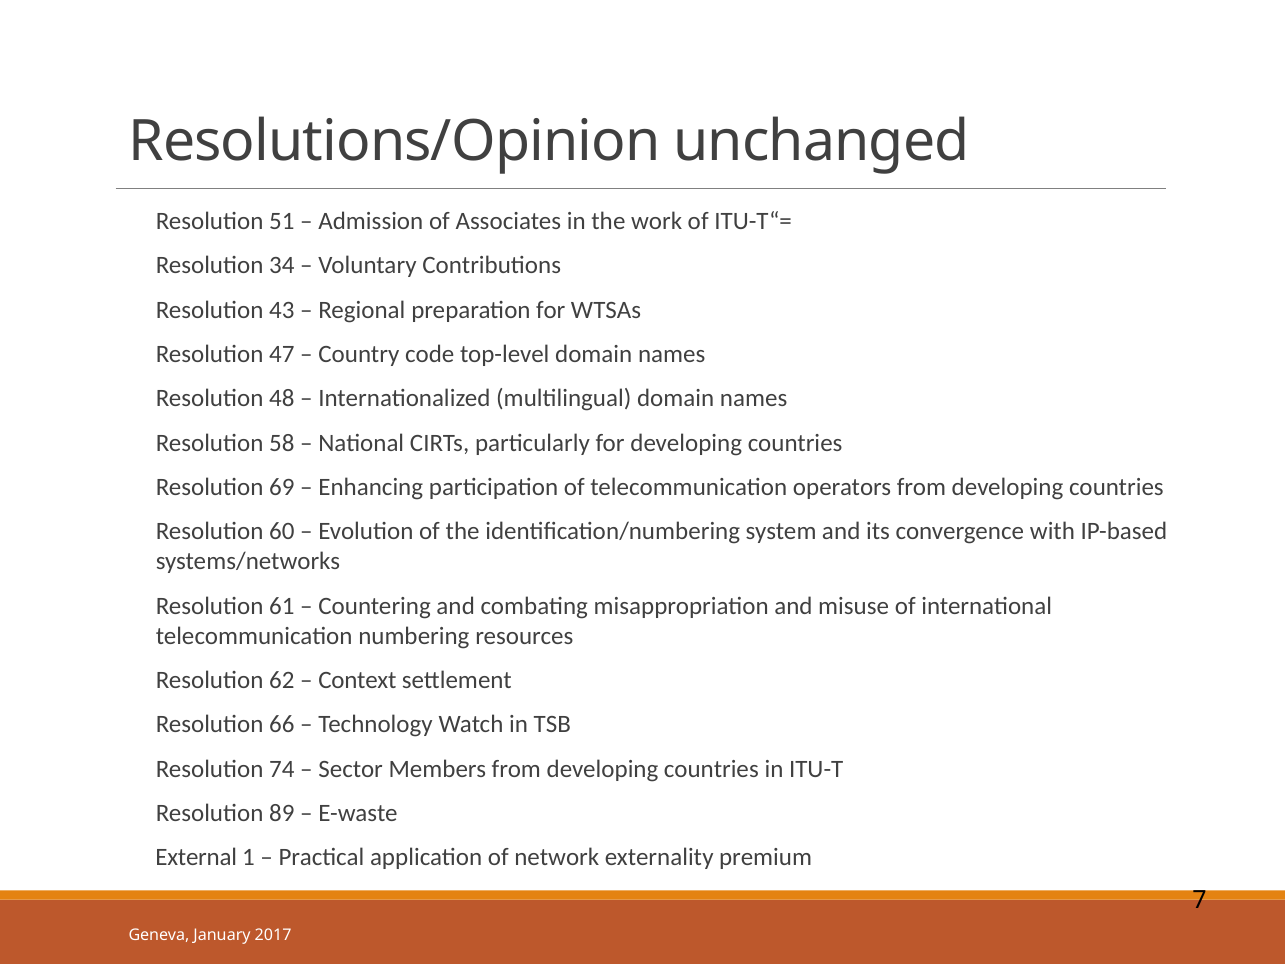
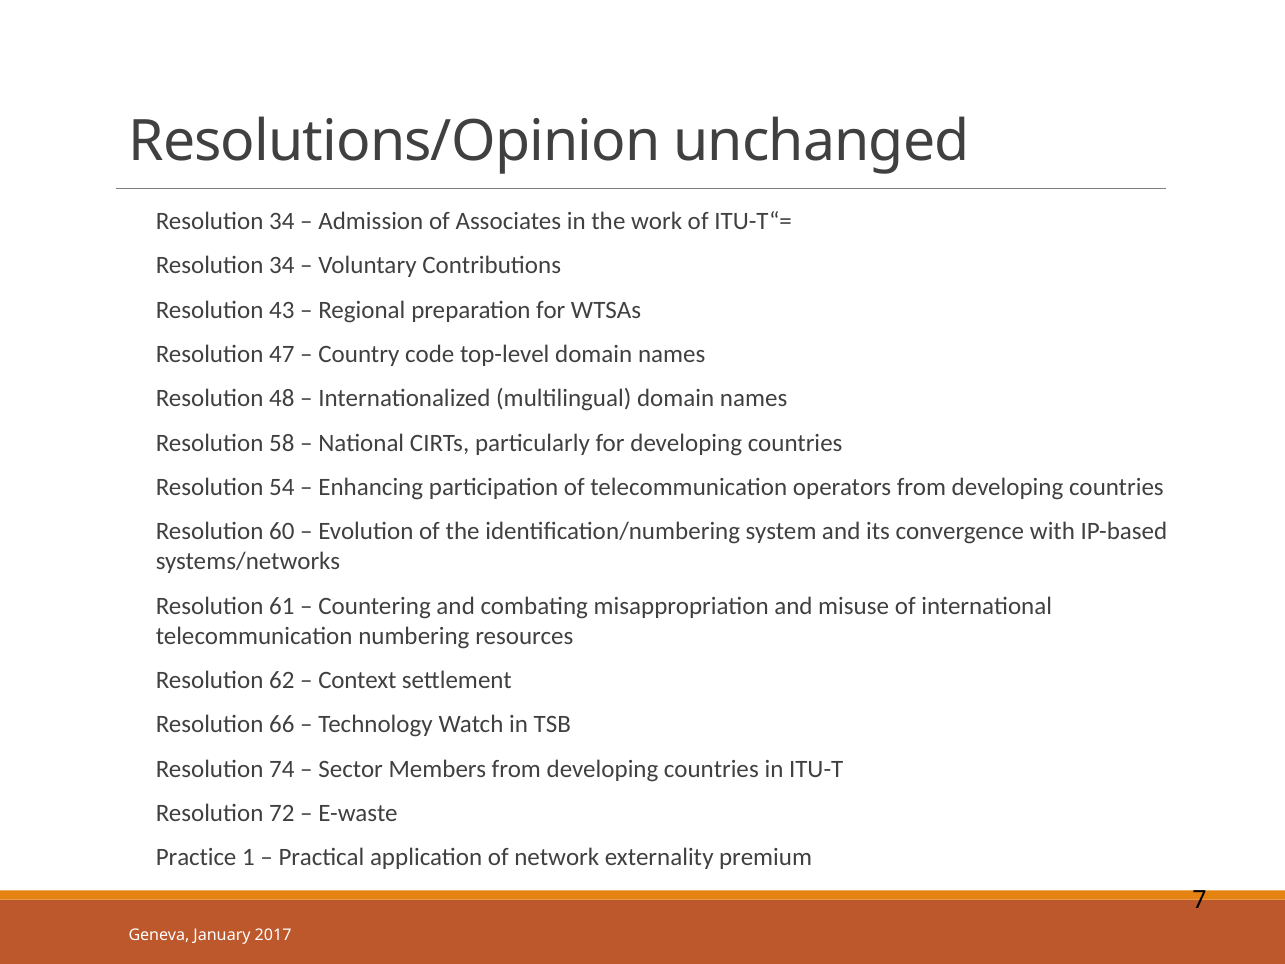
51 at (282, 221): 51 -> 34
69: 69 -> 54
89: 89 -> 72
External: External -> Practice
